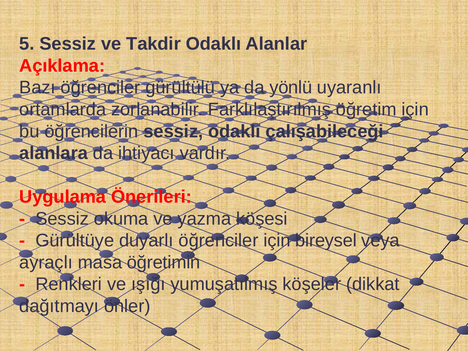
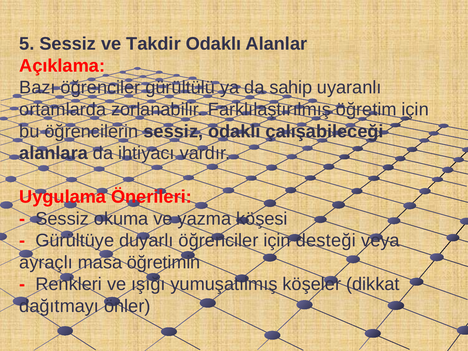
yönlü: yönlü -> sahip
bireysel: bireysel -> desteği
